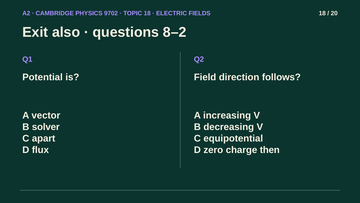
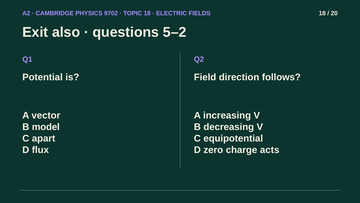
8–2: 8–2 -> 5–2
solver: solver -> model
then: then -> acts
